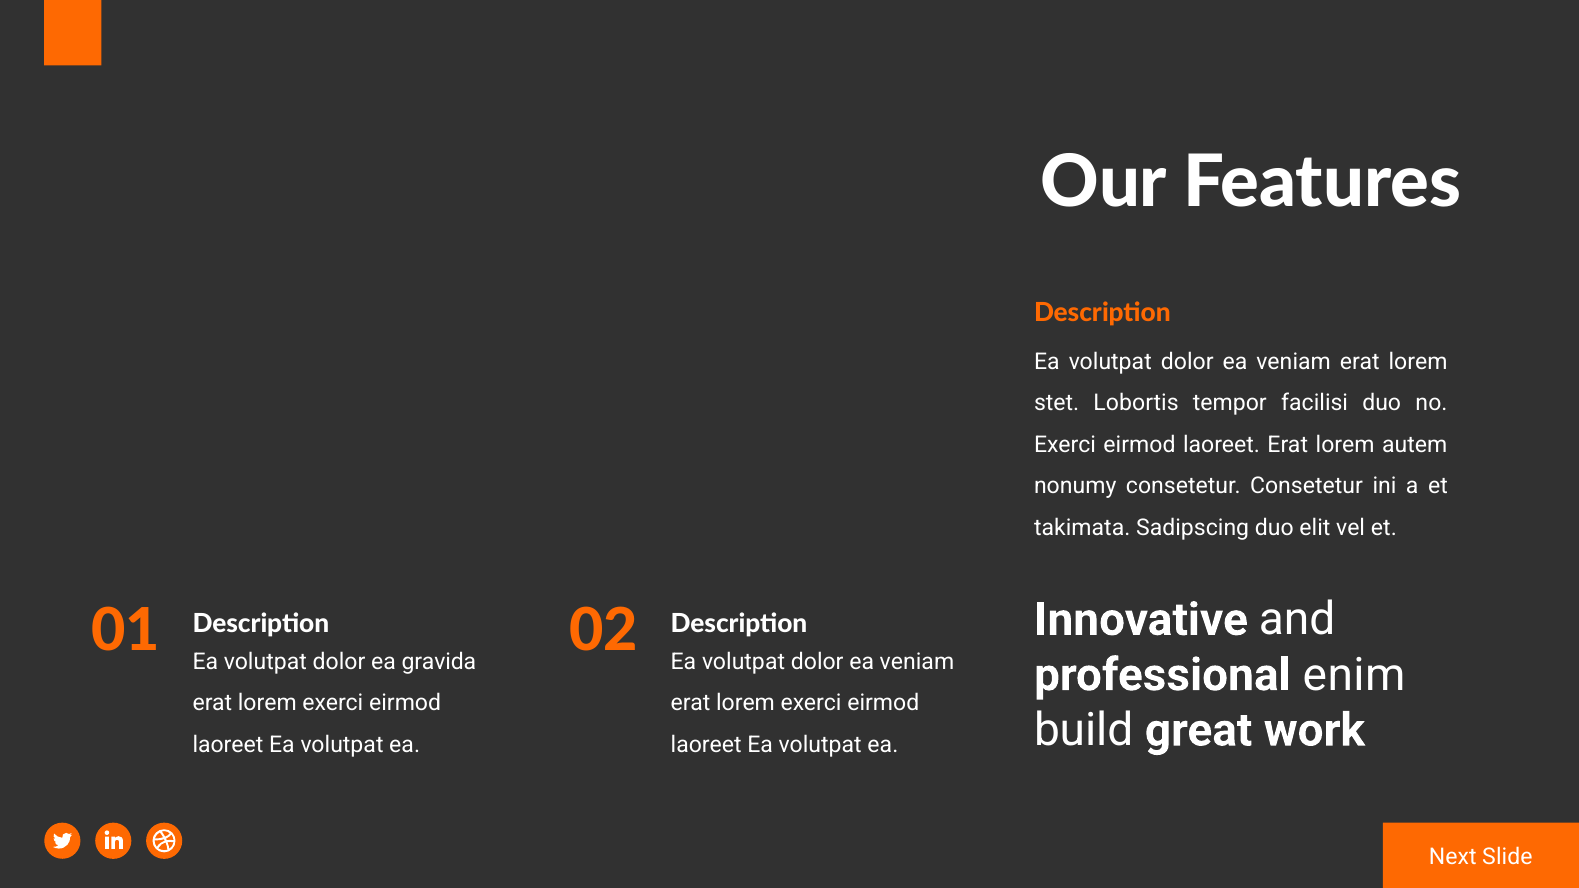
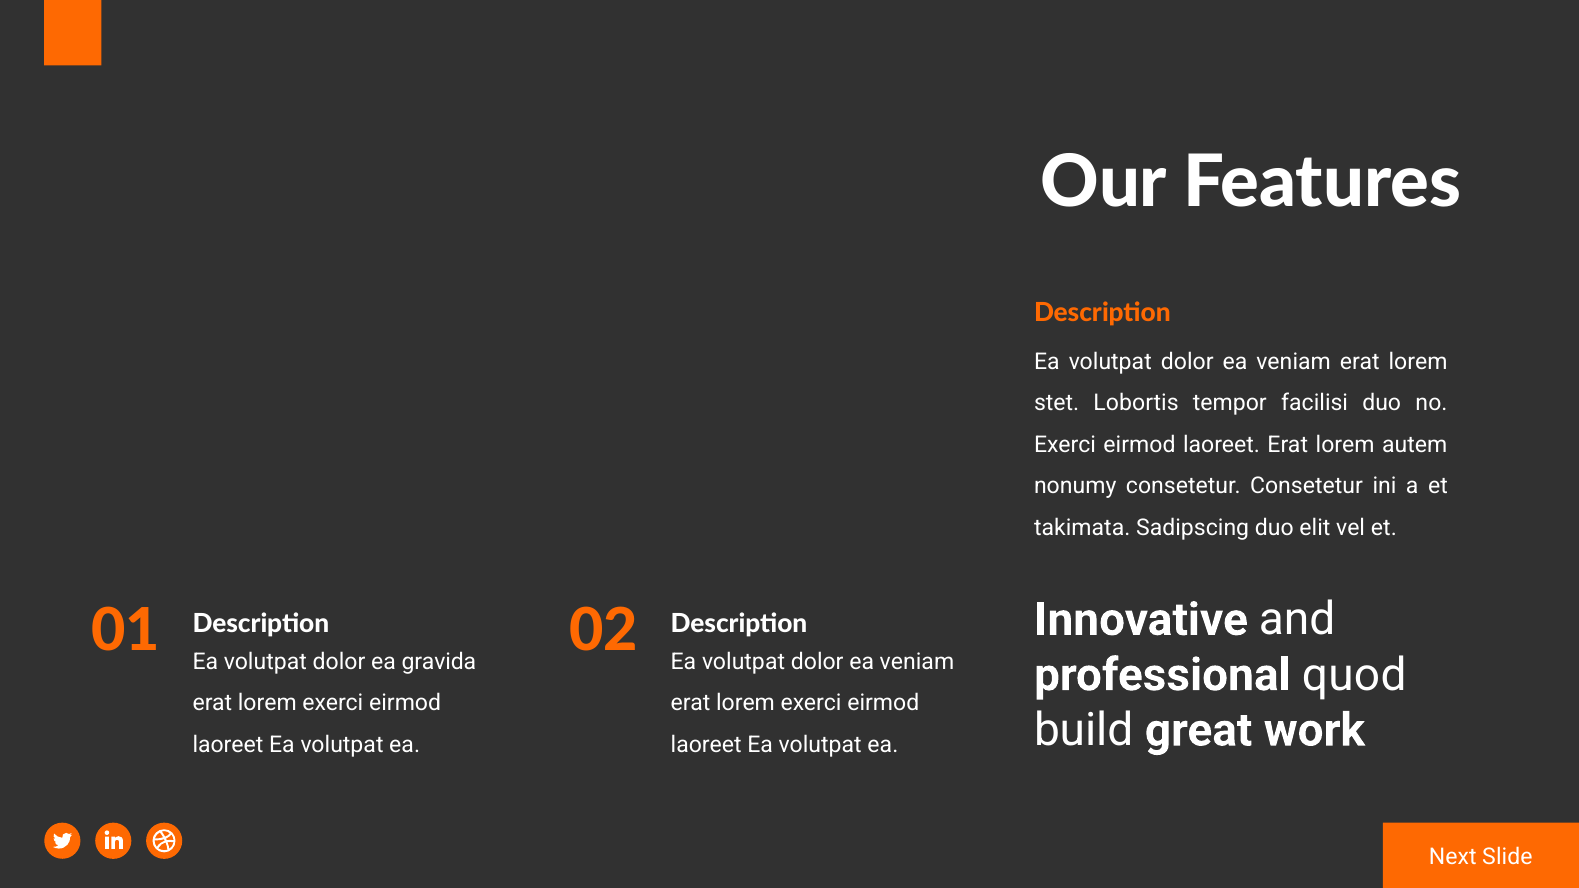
enim: enim -> quod
